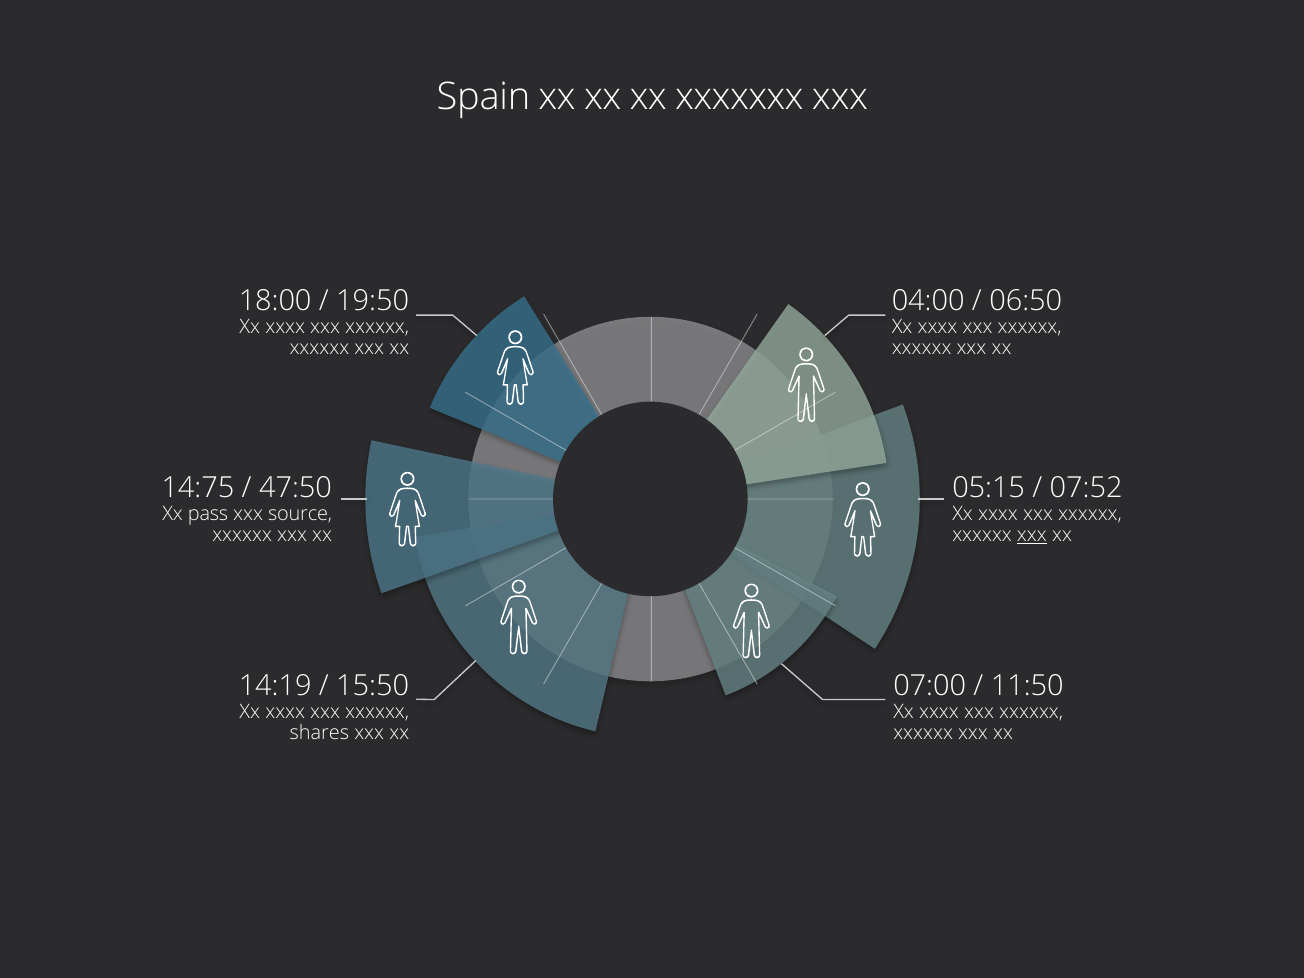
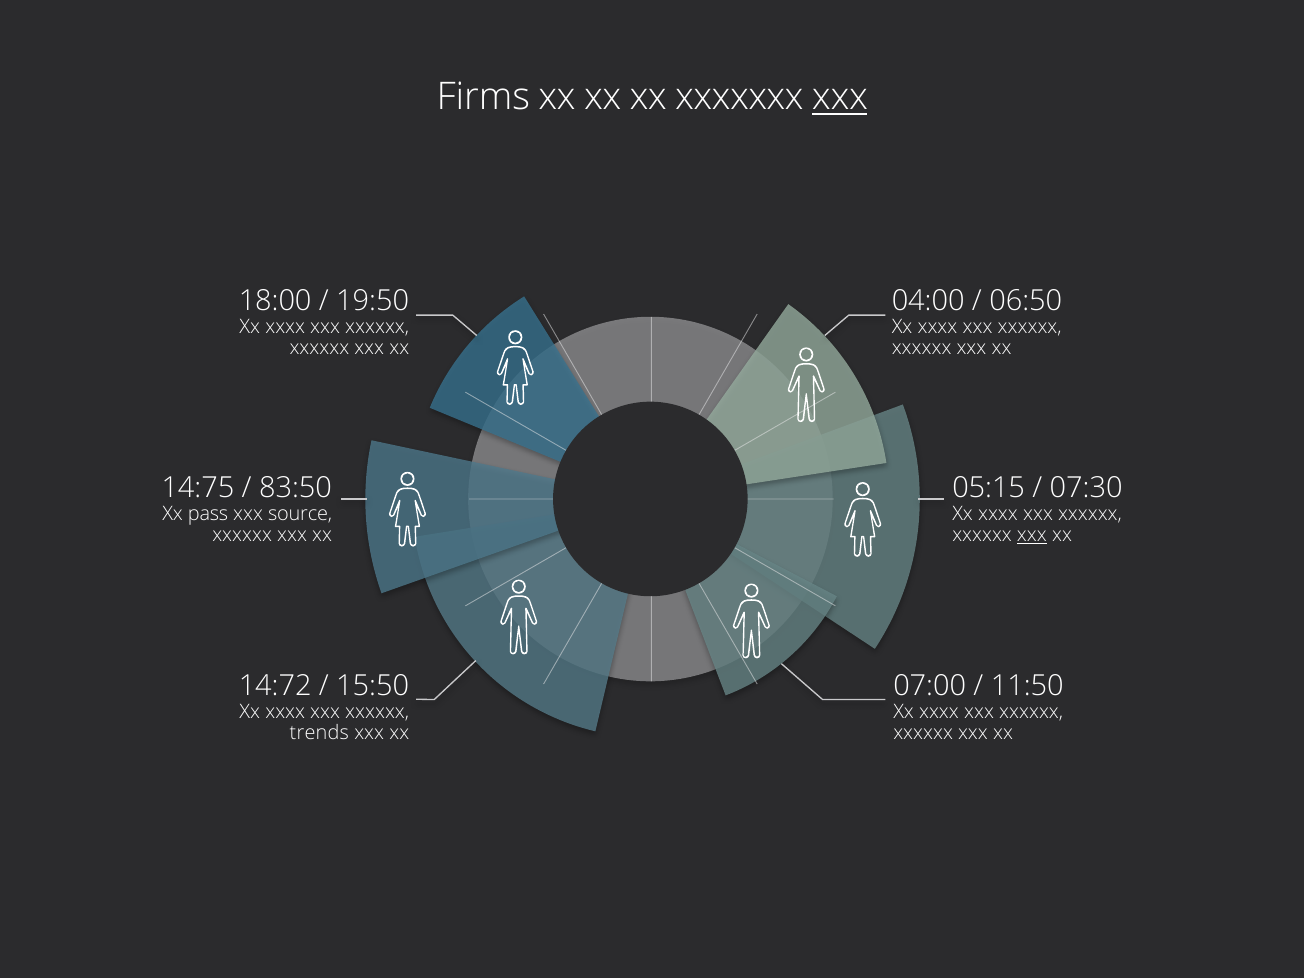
Spain: Spain -> Firms
xxx at (840, 97) underline: none -> present
47:50: 47:50 -> 83:50
07:52: 07:52 -> 07:30
14:19: 14:19 -> 14:72
shares: shares -> trends
